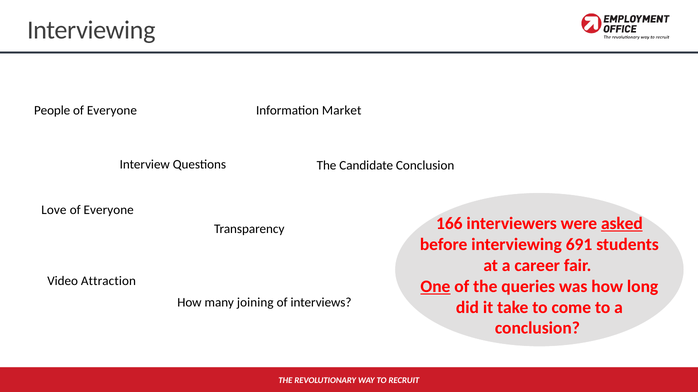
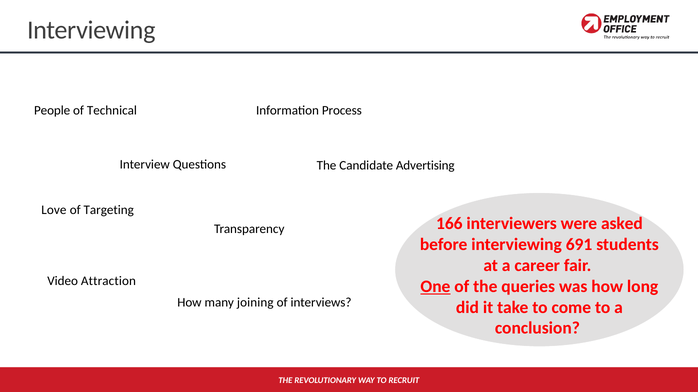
Everyone at (112, 111): Everyone -> Technical
Market: Market -> Process
Candidate Conclusion: Conclusion -> Advertising
Everyone at (109, 210): Everyone -> Targeting
asked underline: present -> none
